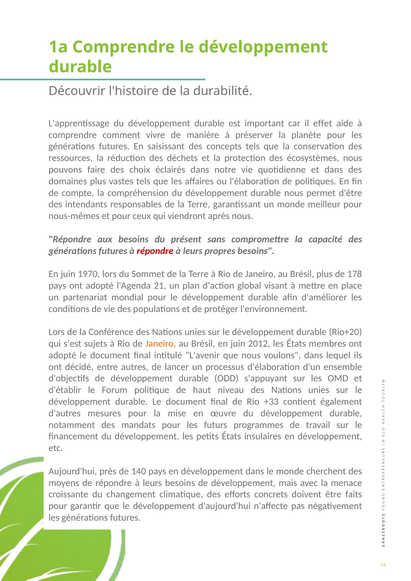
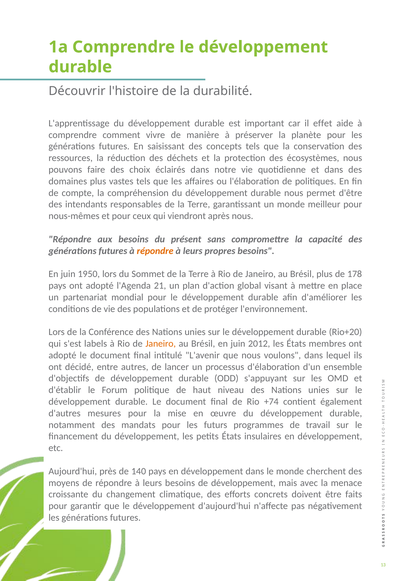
répondre at (155, 251) colour: red -> orange
1970: 1970 -> 1950
sujets: sujets -> labels
+33: +33 -> +74
